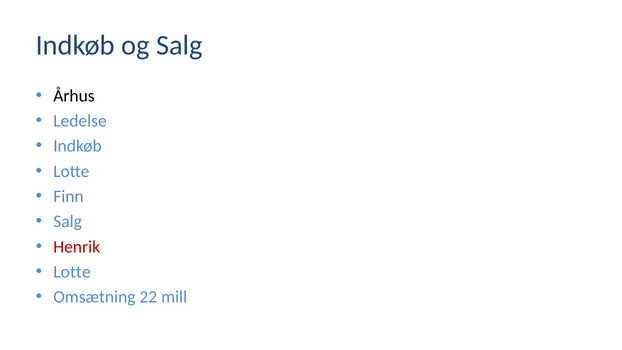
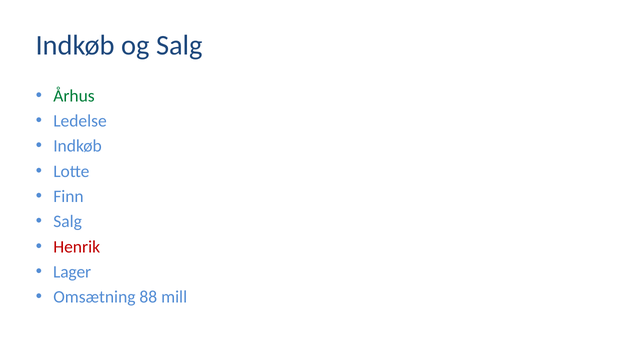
Århus colour: black -> green
Lotte at (72, 272): Lotte -> Lager
22: 22 -> 88
